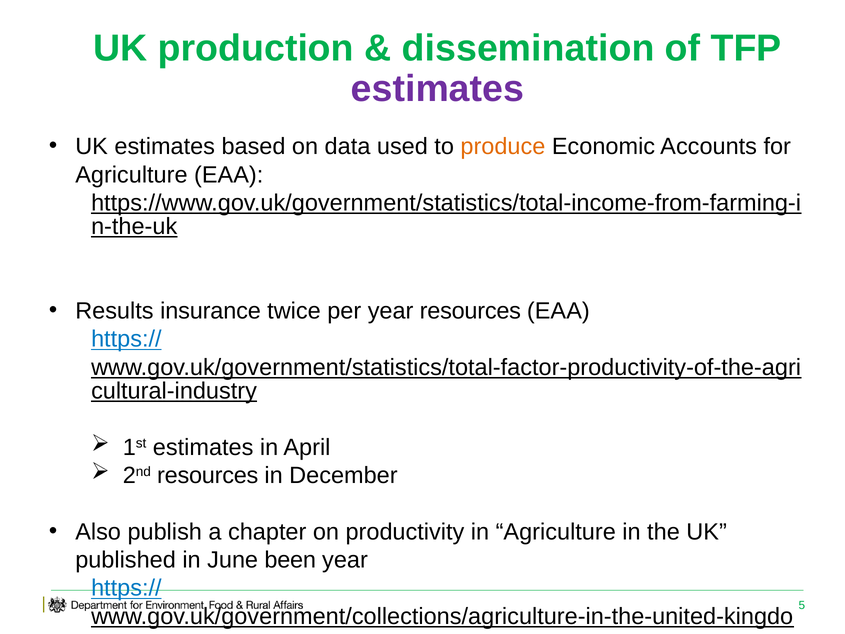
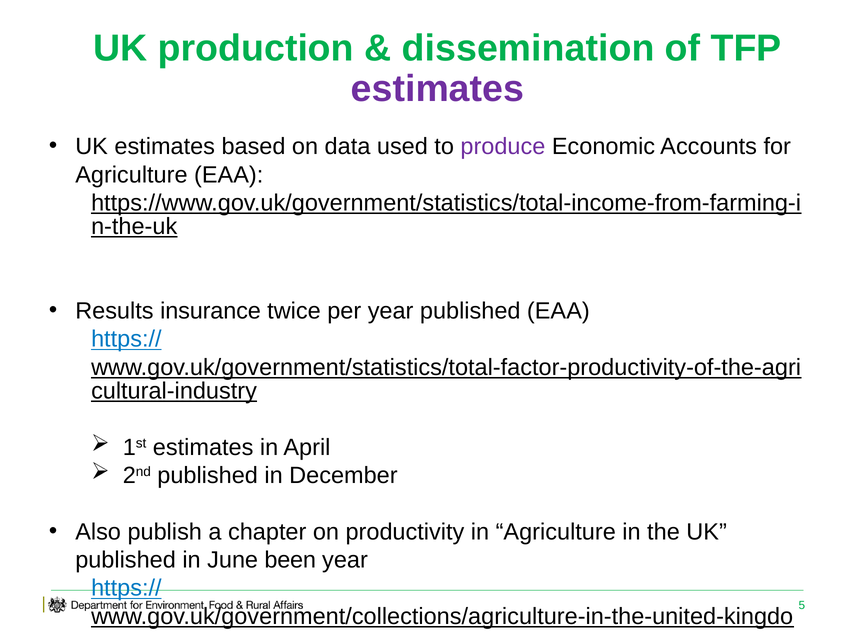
produce colour: orange -> purple
year resources: resources -> published
2nd resources: resources -> published
